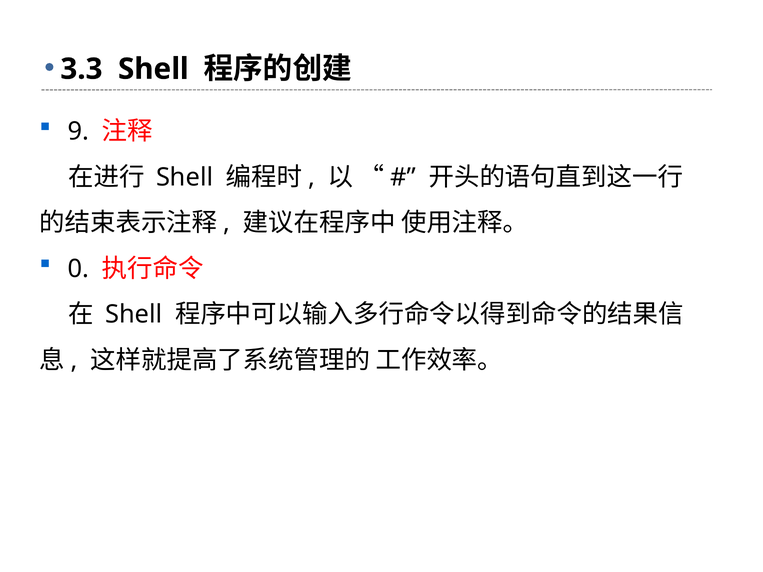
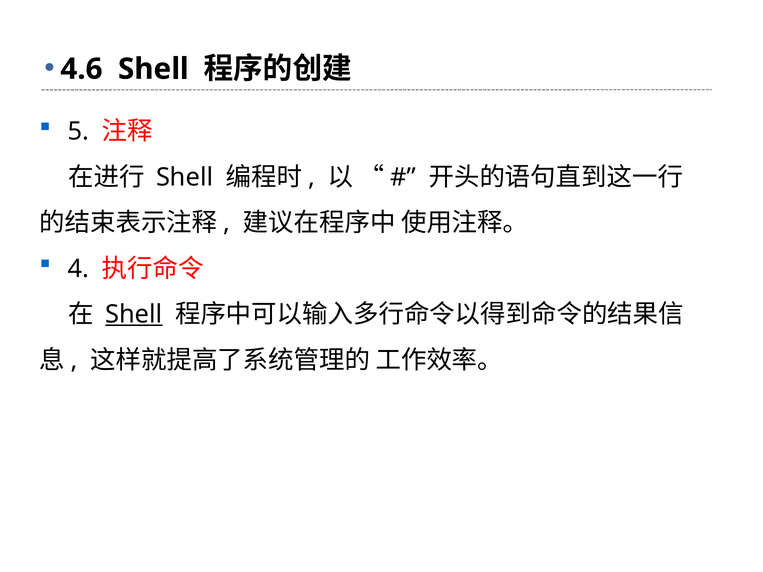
3.3: 3.3 -> 4.6
9: 9 -> 5
0: 0 -> 4
Shell at (134, 315) underline: none -> present
